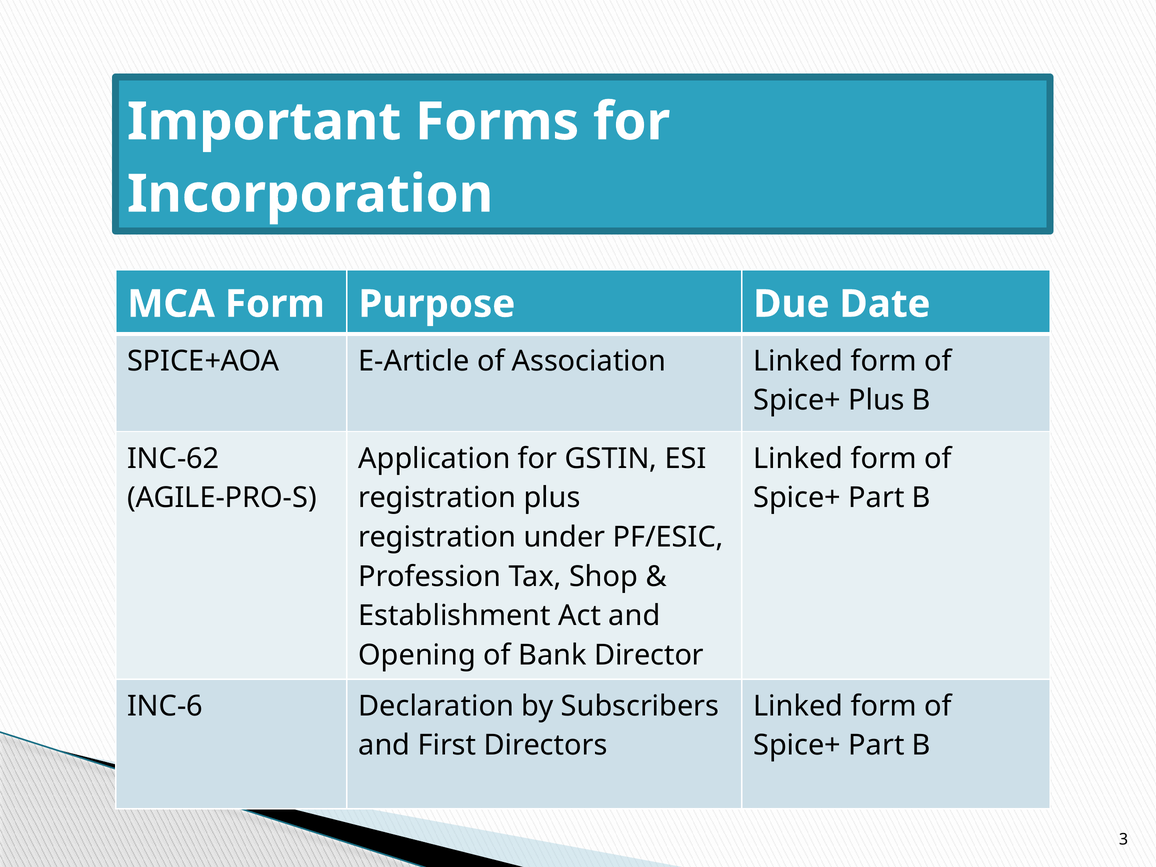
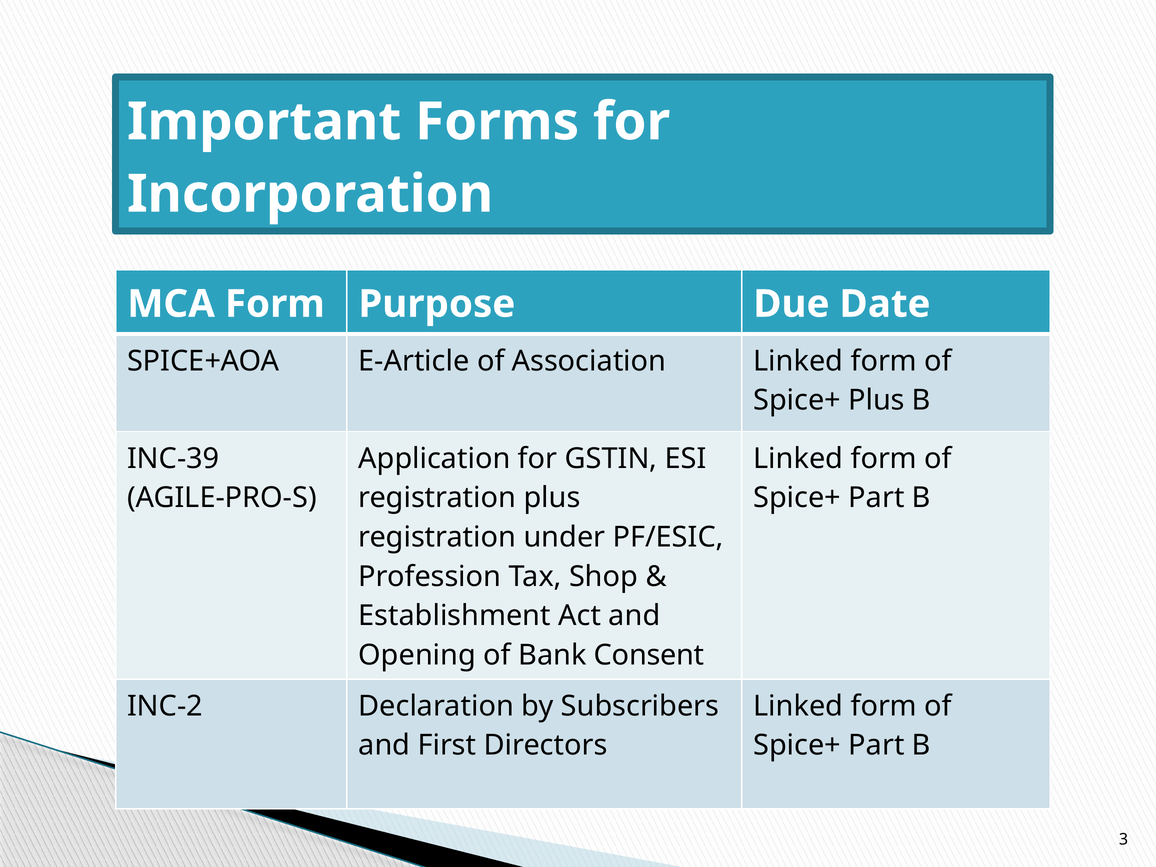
INC-62: INC-62 -> INC-39
Director: Director -> Consent
INC-6: INC-6 -> INC-2
